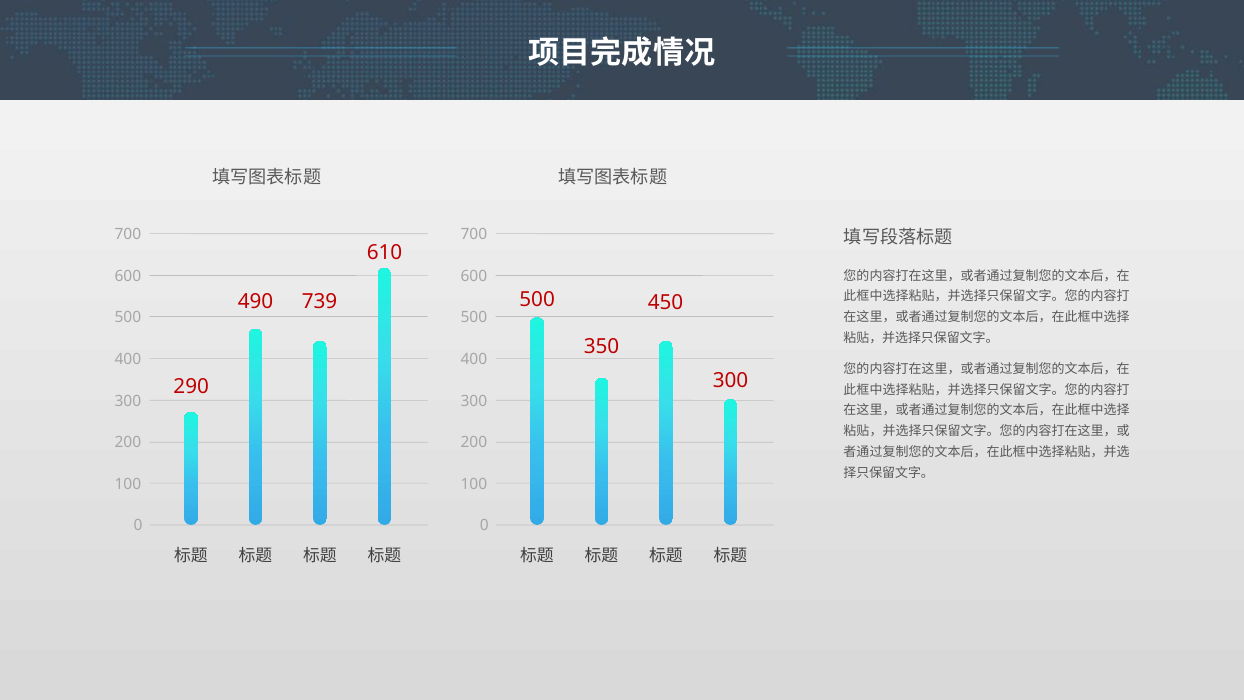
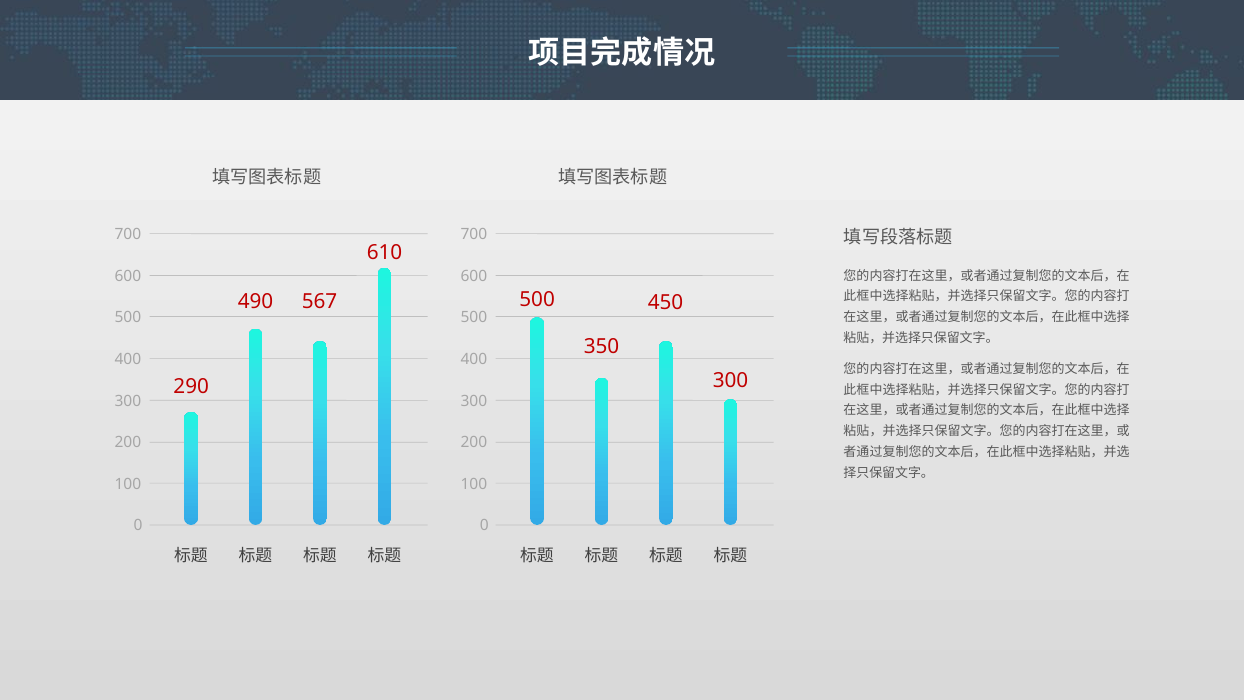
739: 739 -> 567
